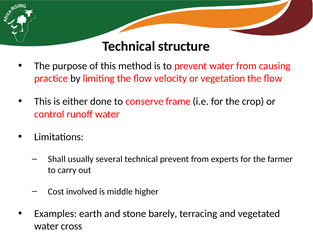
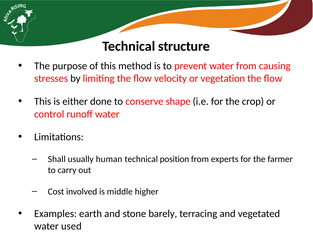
practice: practice -> stresses
frame: frame -> shape
several: several -> human
technical prevent: prevent -> position
cross: cross -> used
